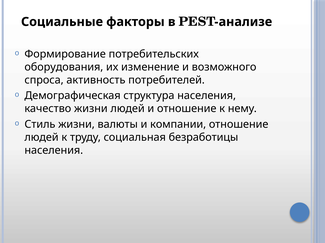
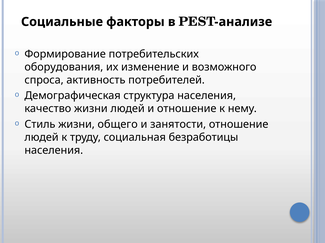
валюты: валюты -> общего
компании: компании -> занятости
